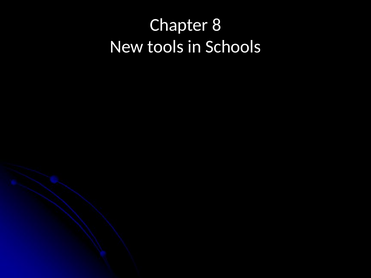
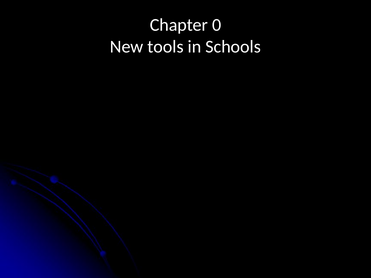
8: 8 -> 0
